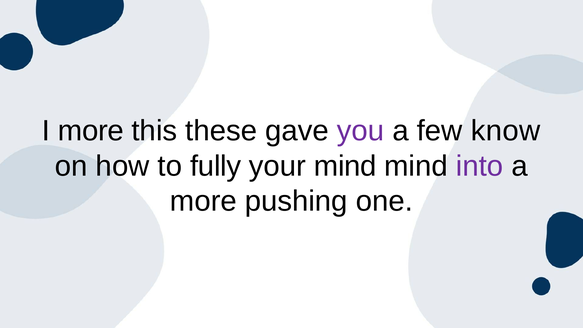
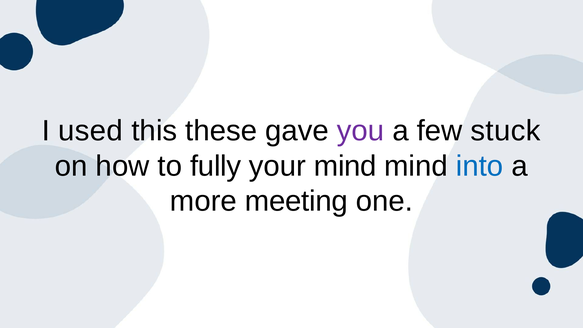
I more: more -> used
know: know -> stuck
into colour: purple -> blue
pushing: pushing -> meeting
